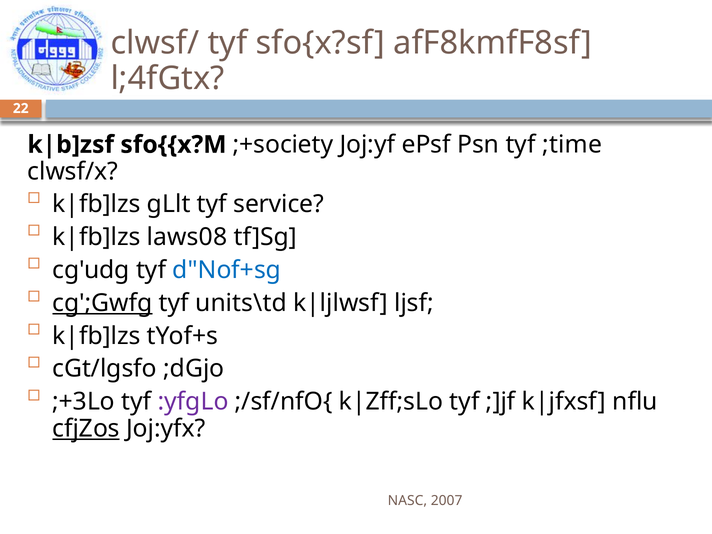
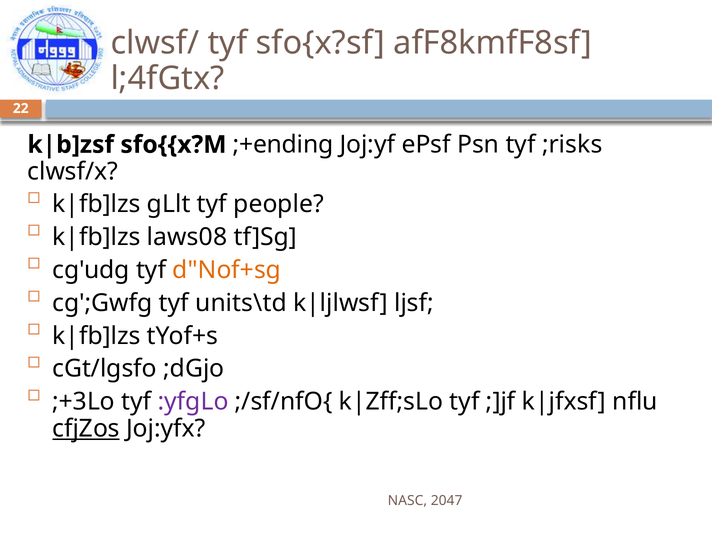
;+society: ;+society -> ;+ending
;time: ;time -> ;risks
service: service -> people
d"Nof+sg colour: blue -> orange
cg';Gwfg underline: present -> none
2007: 2007 -> 2047
